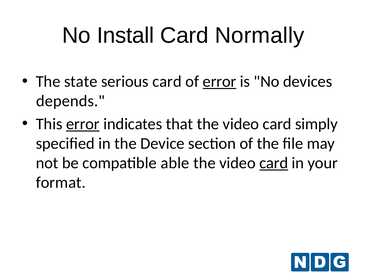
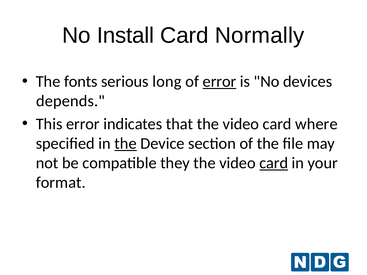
state: state -> fonts
serious card: card -> long
error at (83, 124) underline: present -> none
simply: simply -> where
the at (126, 144) underline: none -> present
able: able -> they
